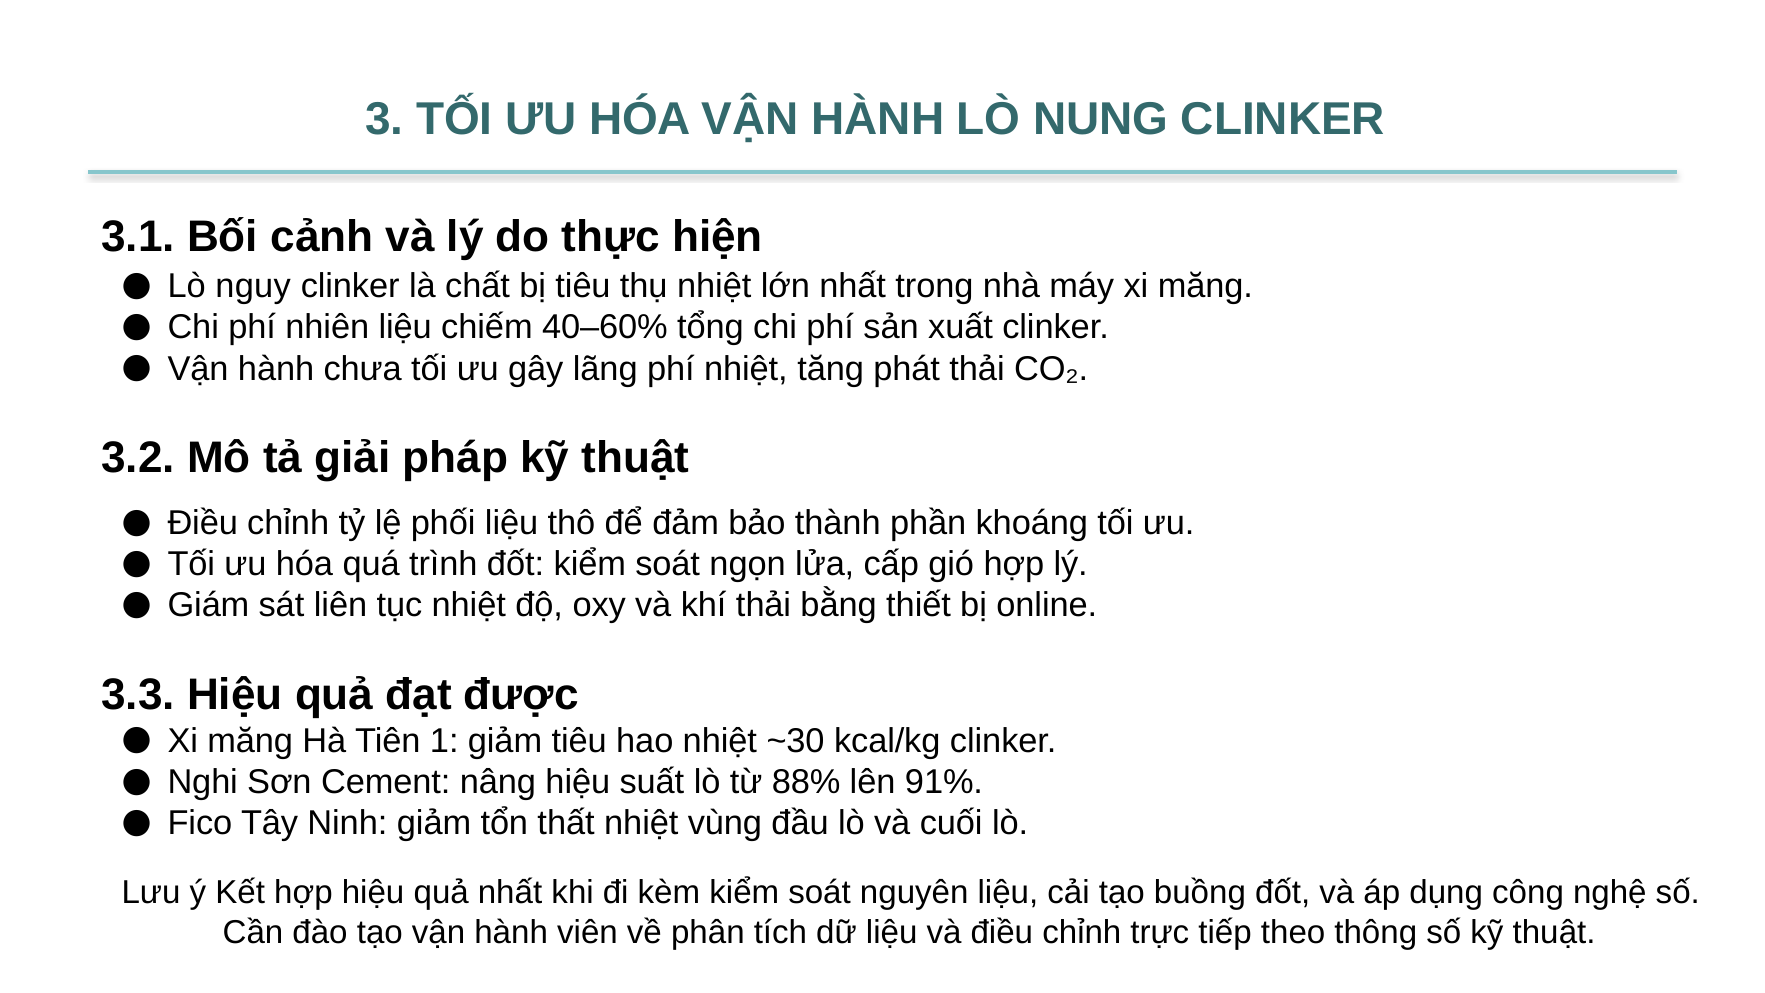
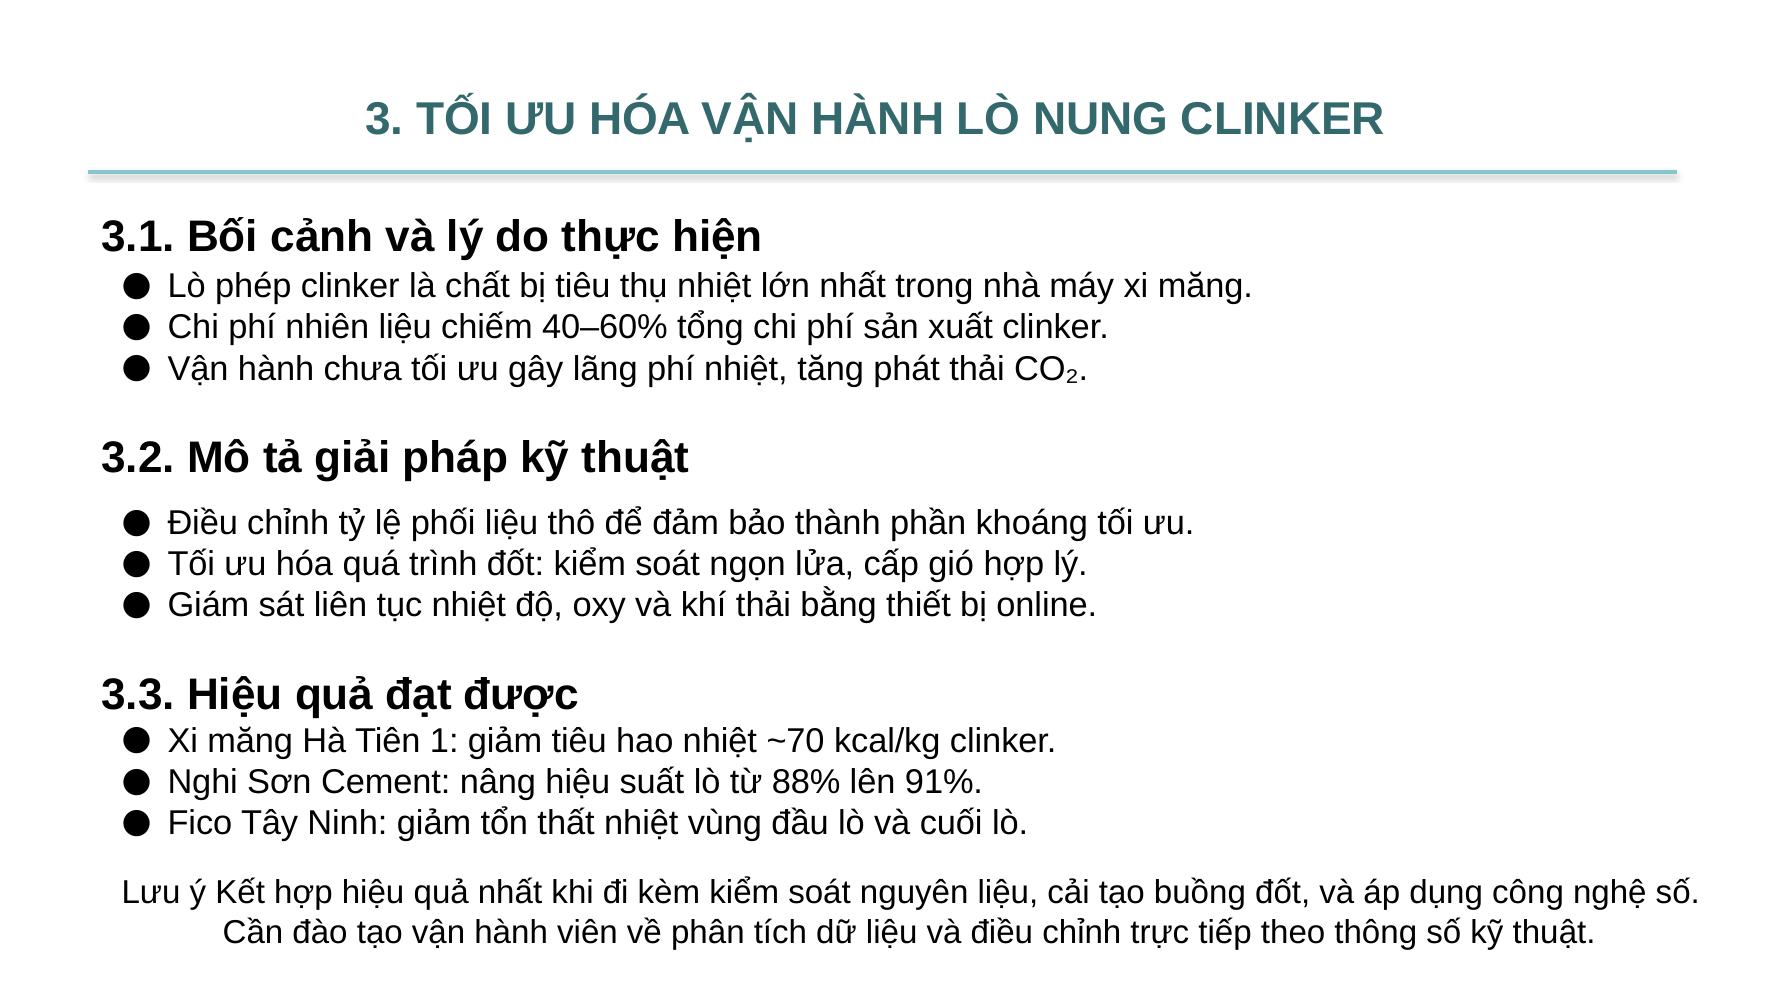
nguy: nguy -> phép
~30: ~30 -> ~70
